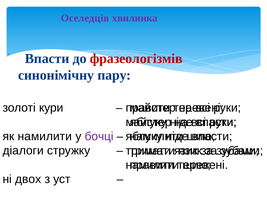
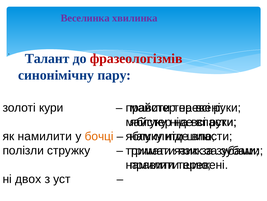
Оселедців: Оселедців -> Веселинка
Впасти at (47, 58): Впасти -> Талант
бочці colour: purple -> orange
діалоги: діалоги -> полізли
